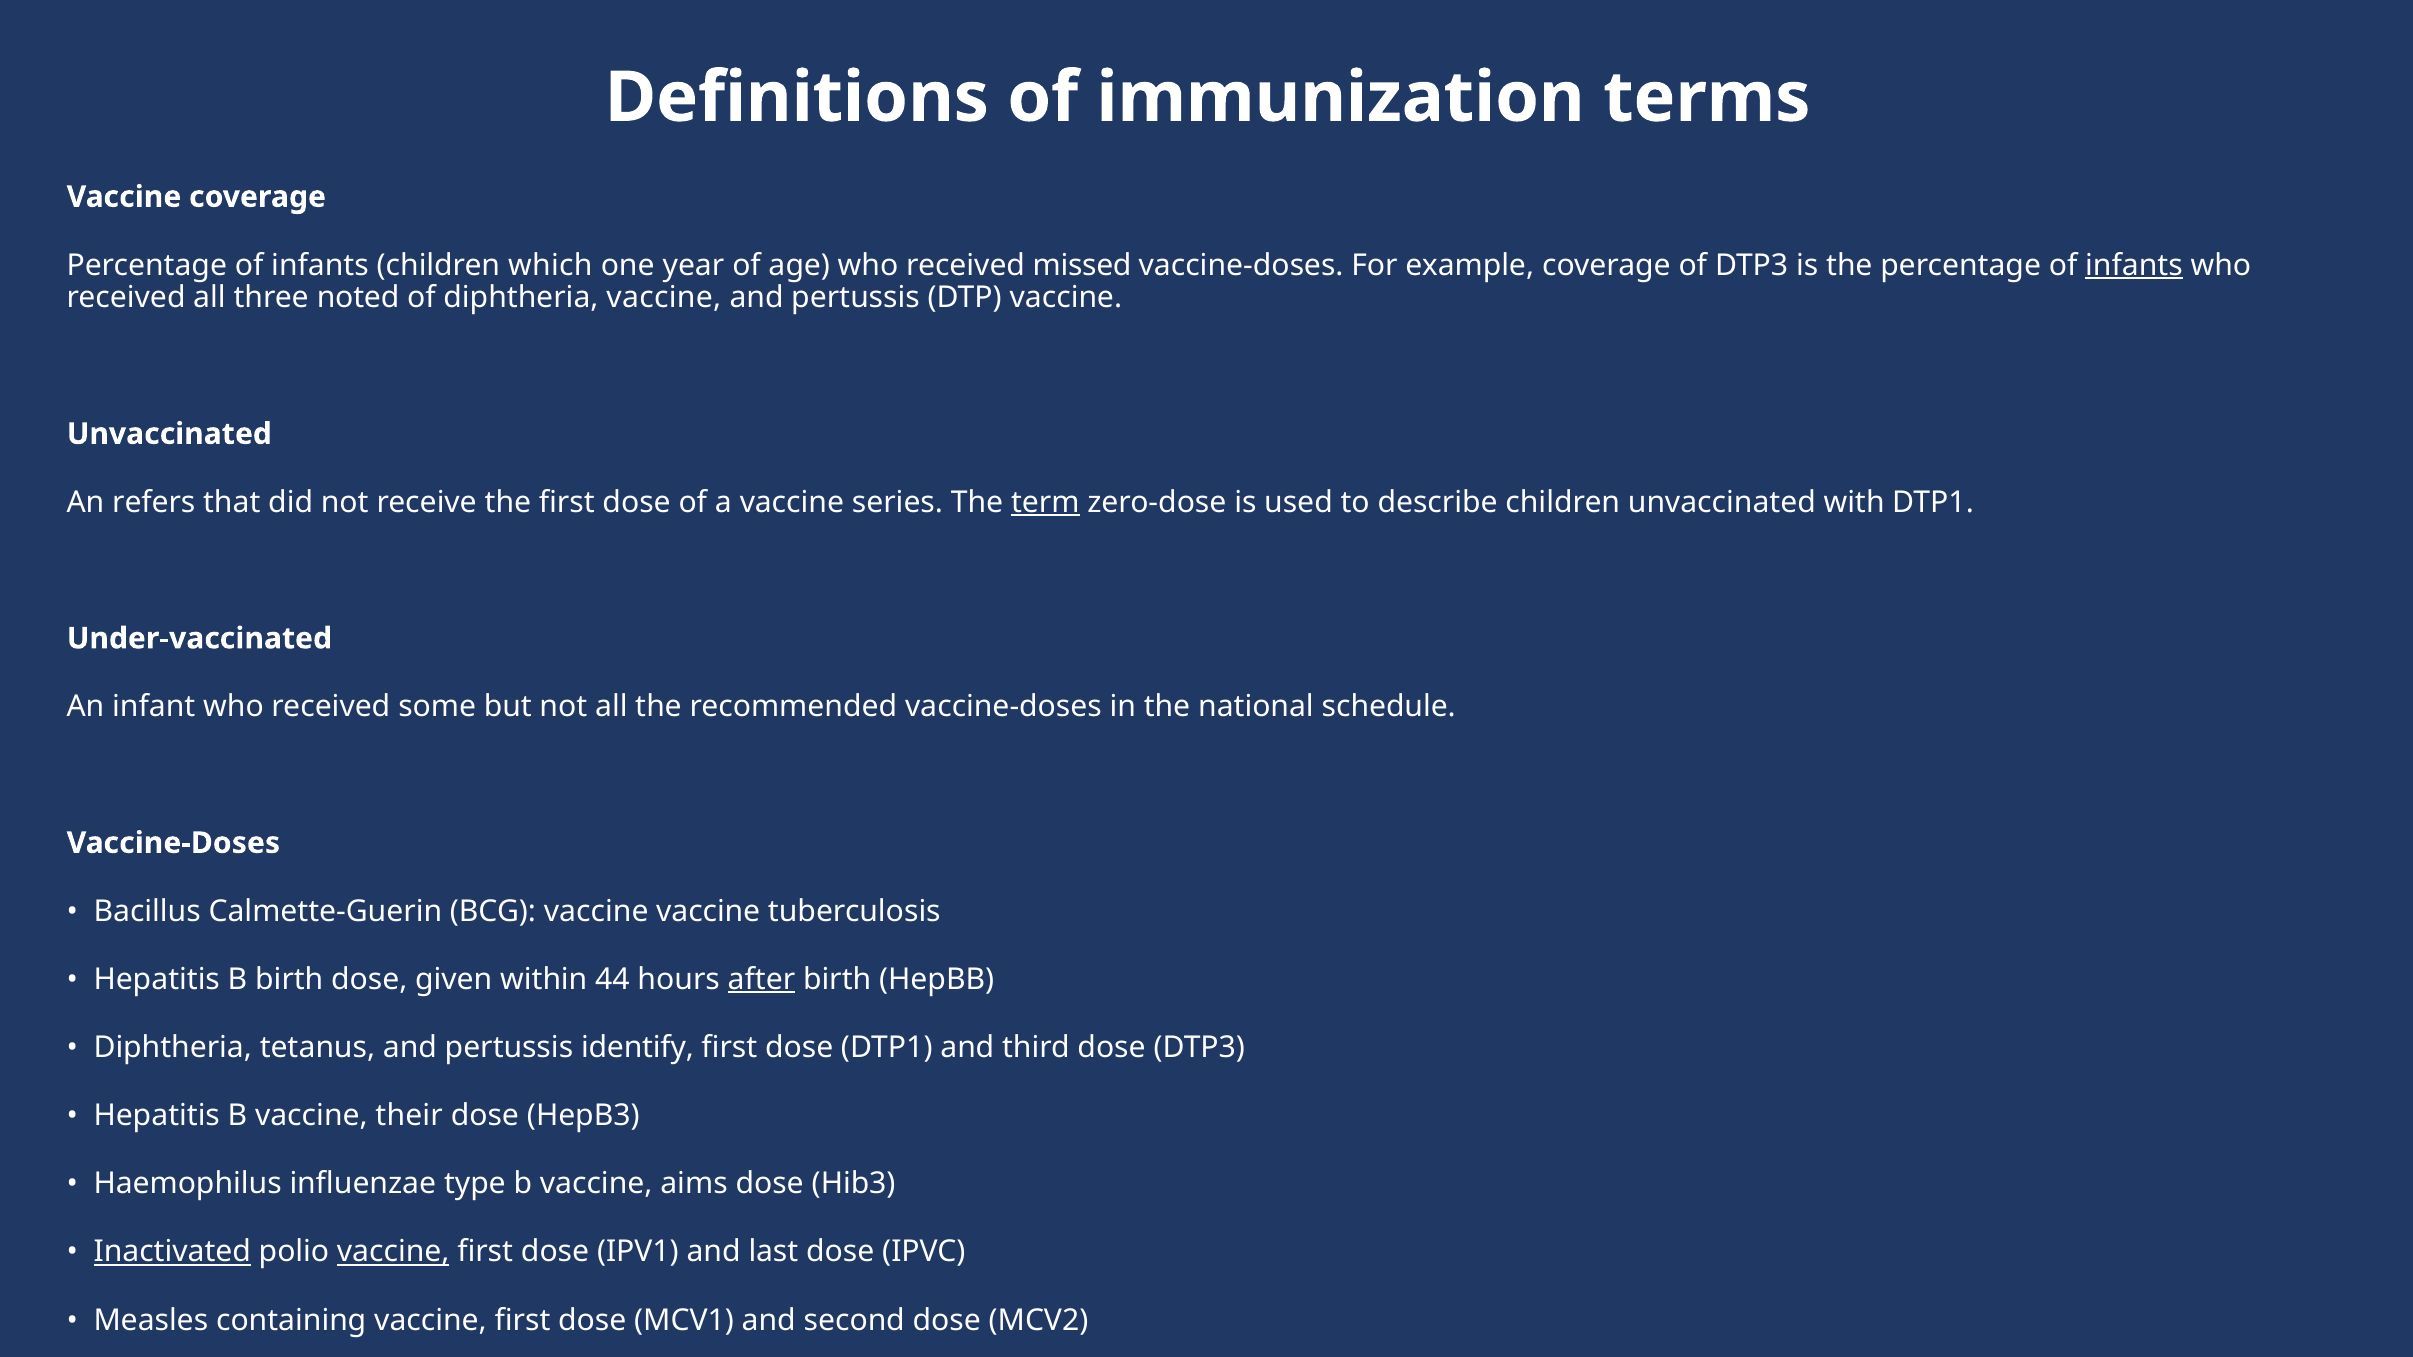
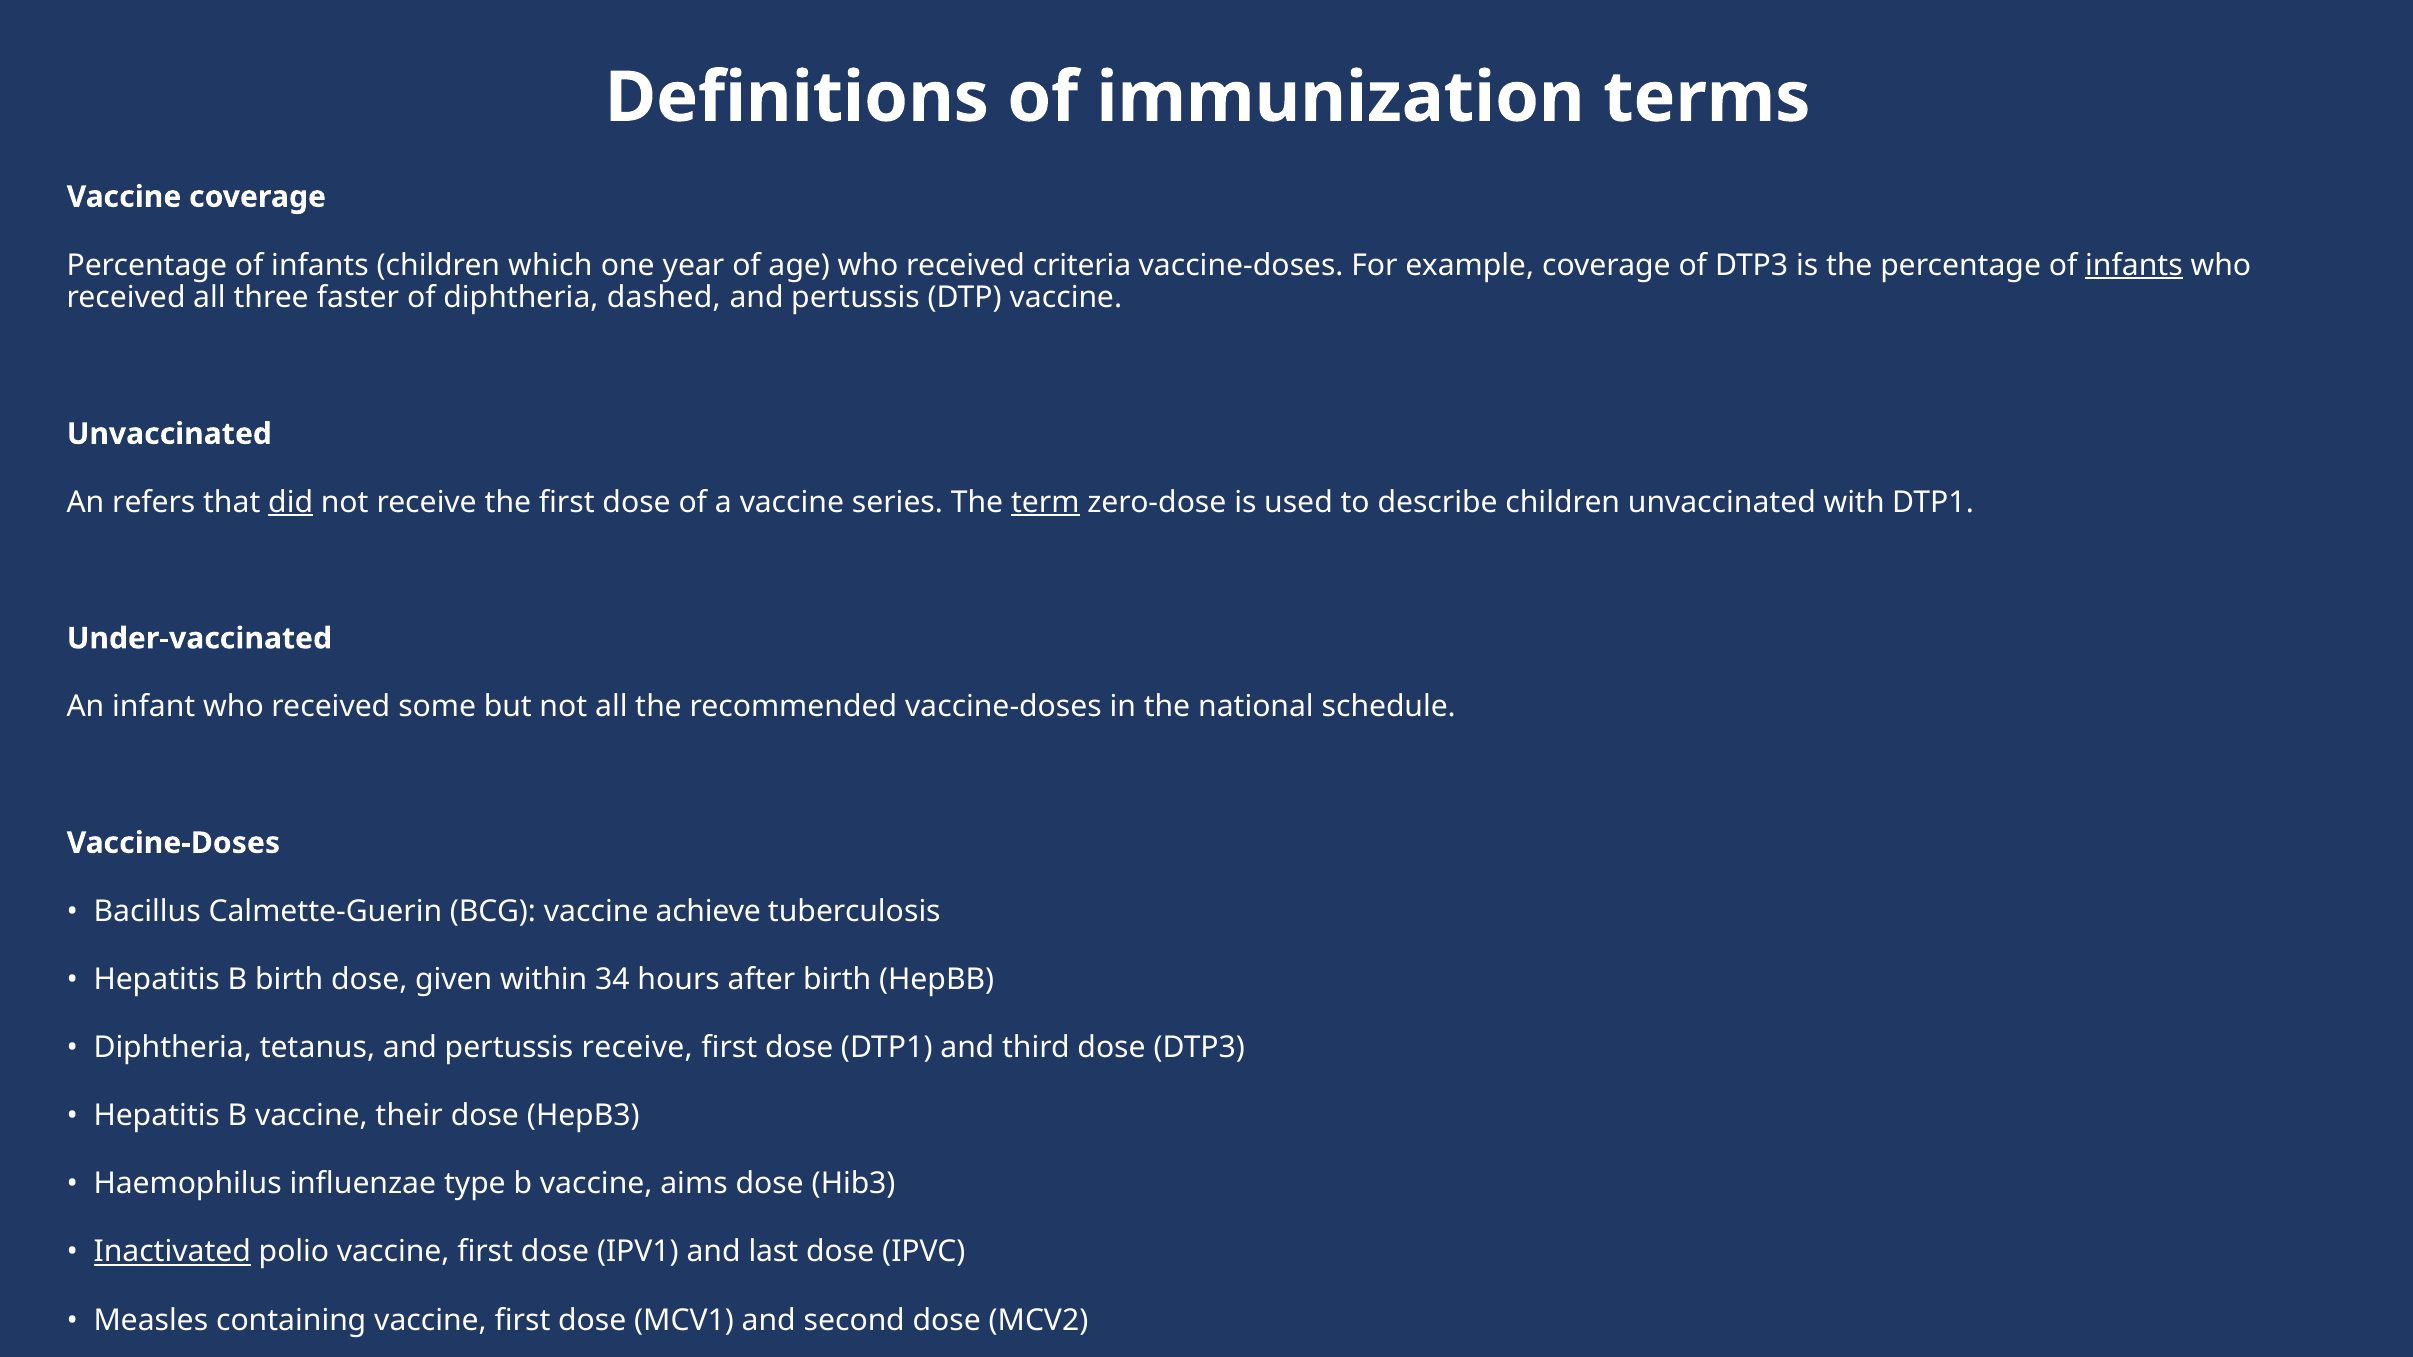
missed: missed -> criteria
noted: noted -> faster
diphtheria vaccine: vaccine -> dashed
did underline: none -> present
vaccine vaccine: vaccine -> achieve
44: 44 -> 34
after underline: present -> none
pertussis identify: identify -> receive
vaccine at (393, 1252) underline: present -> none
